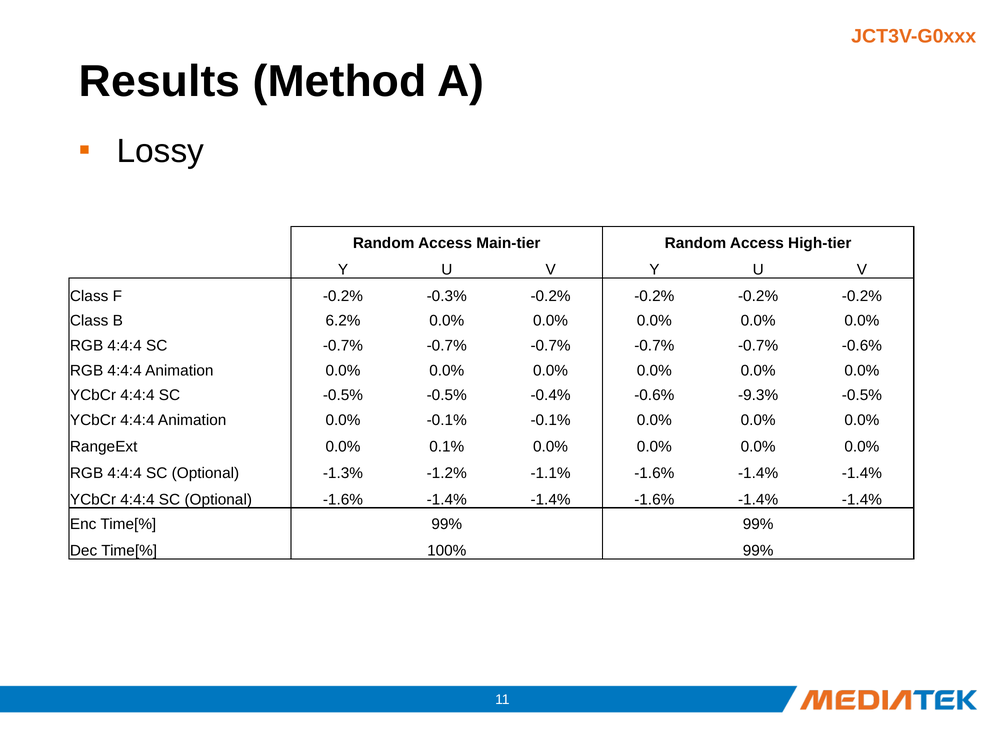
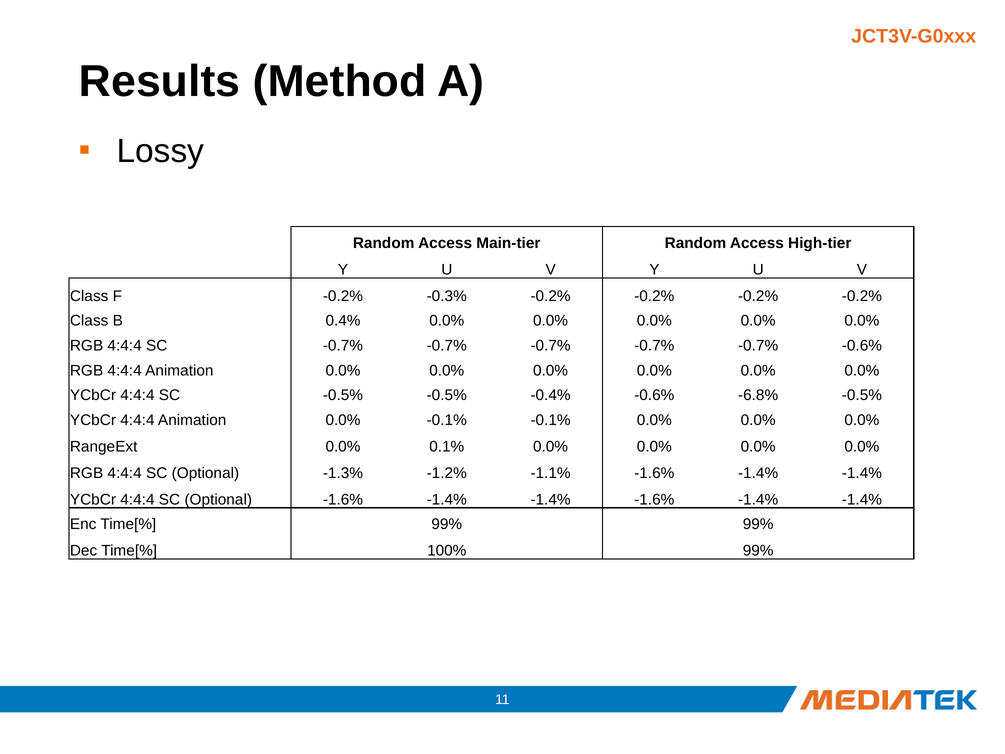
6.2%: 6.2% -> 0.4%
-9.3%: -9.3% -> -6.8%
